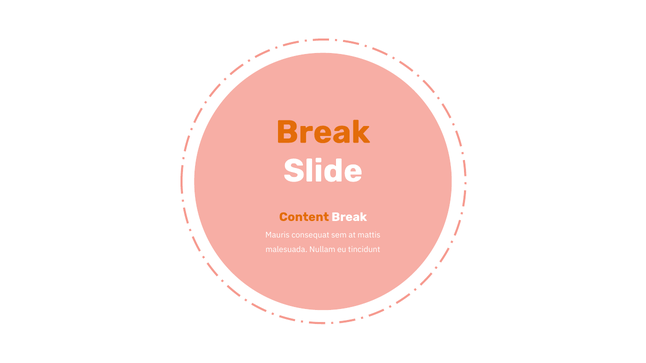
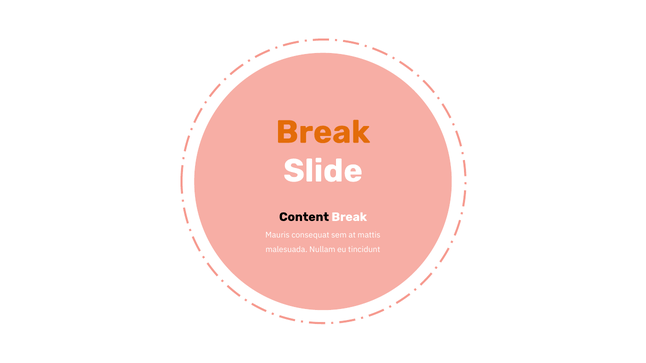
Content colour: orange -> black
